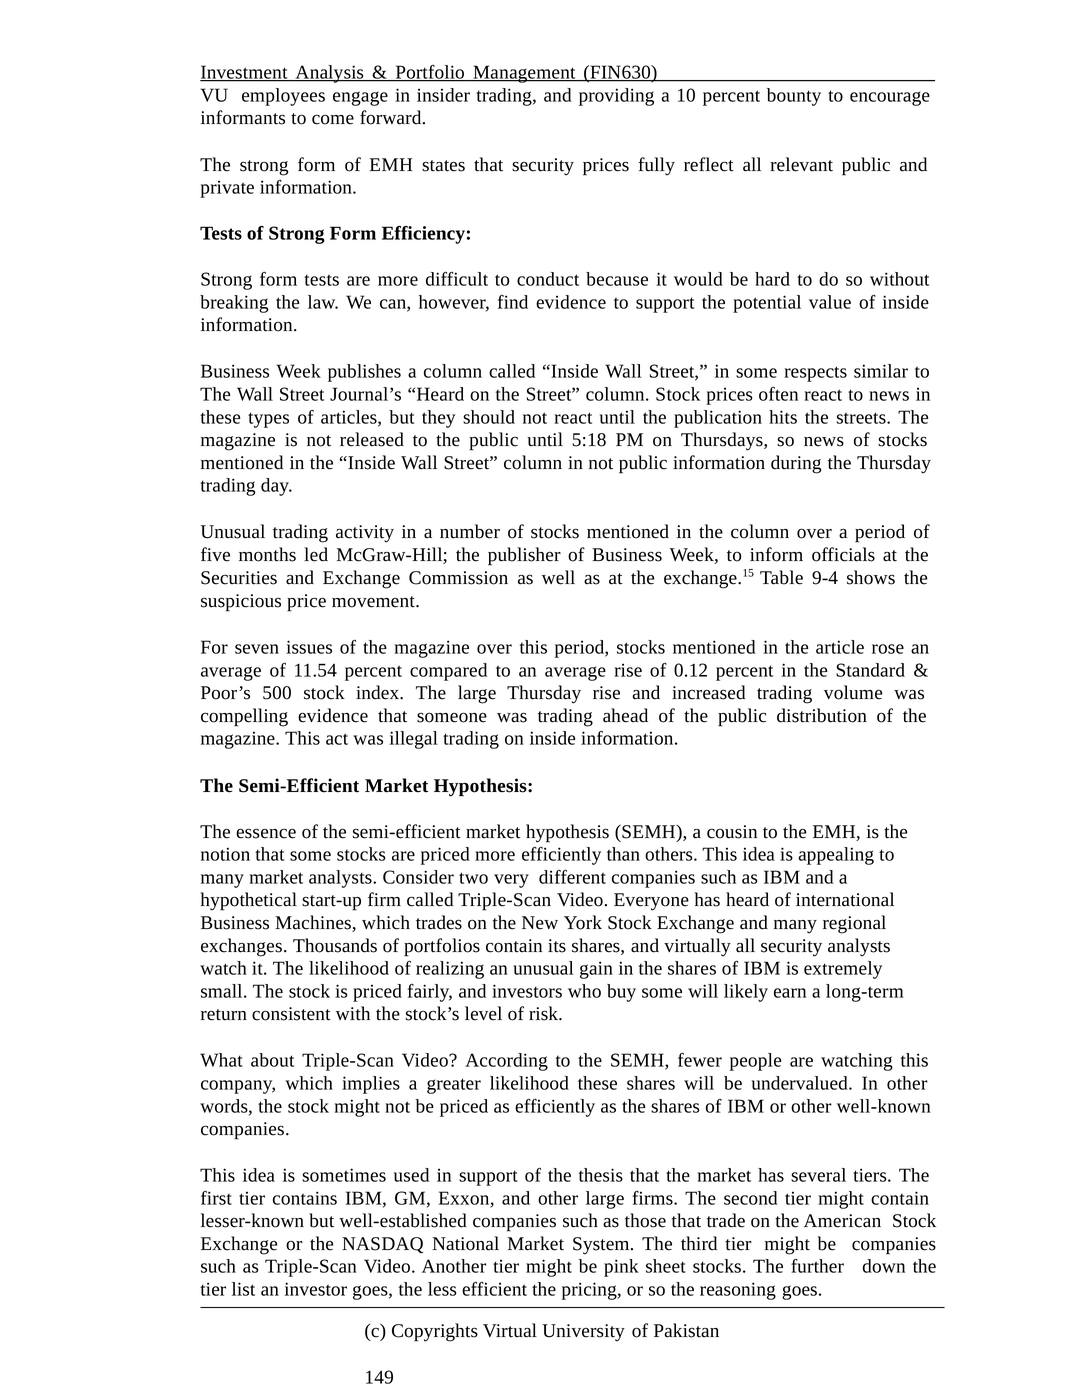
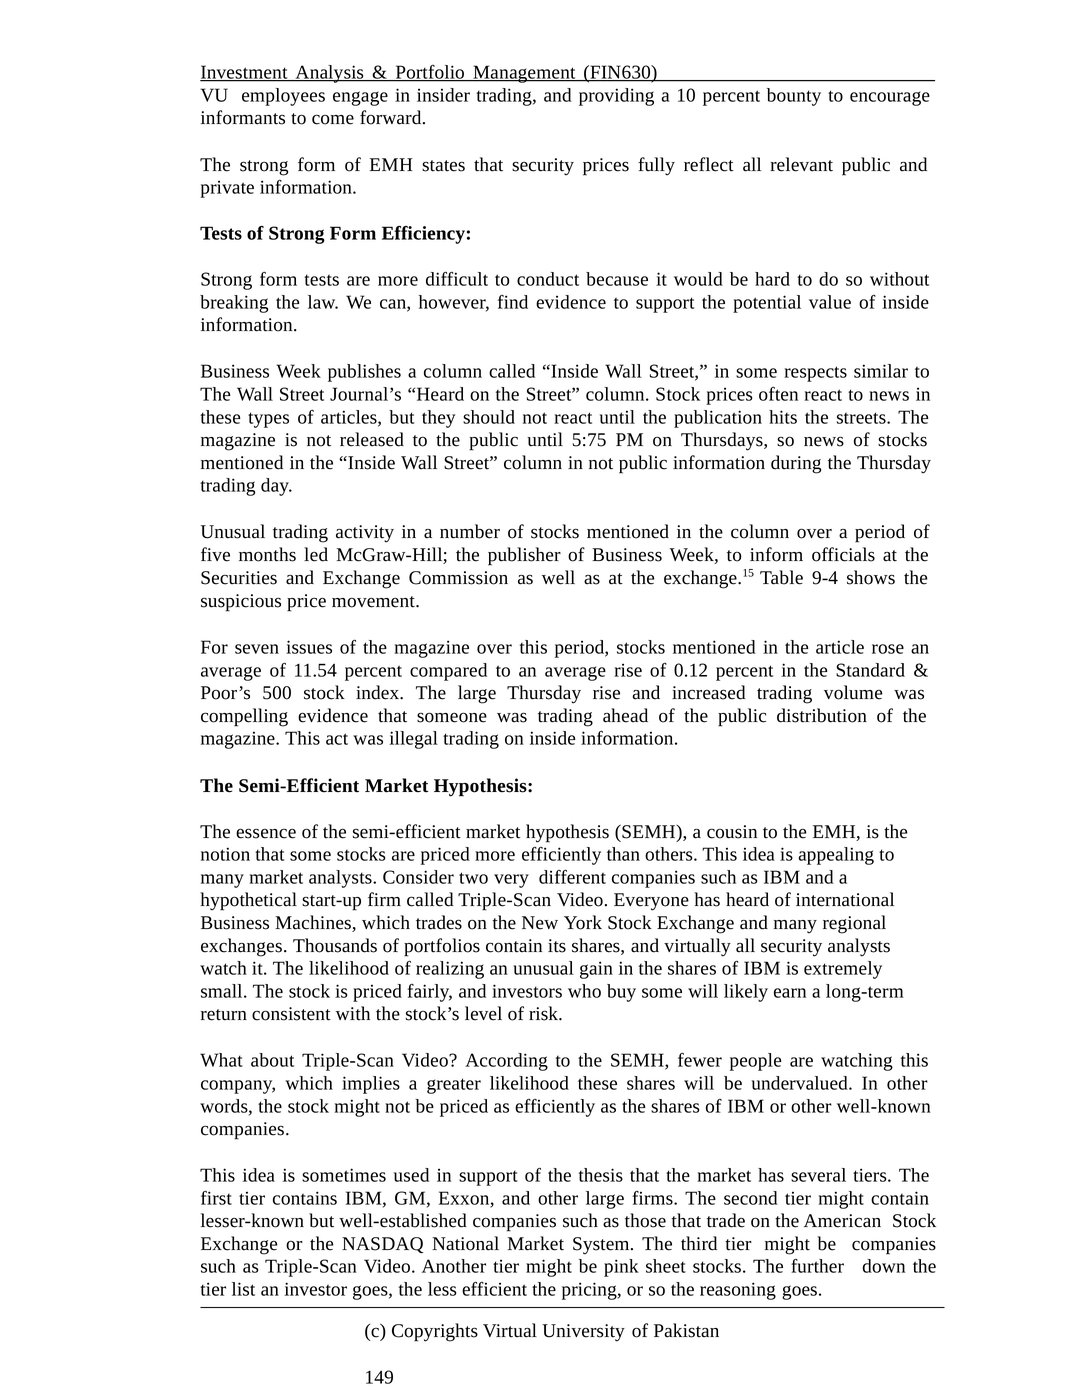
5:18: 5:18 -> 5:75
